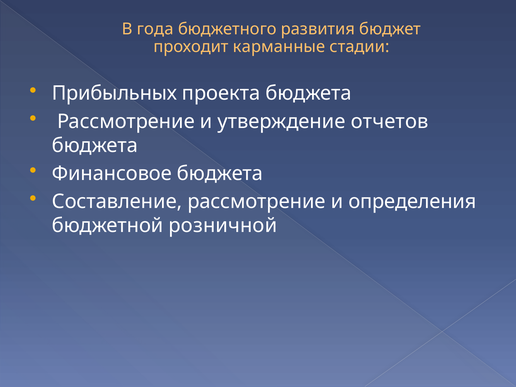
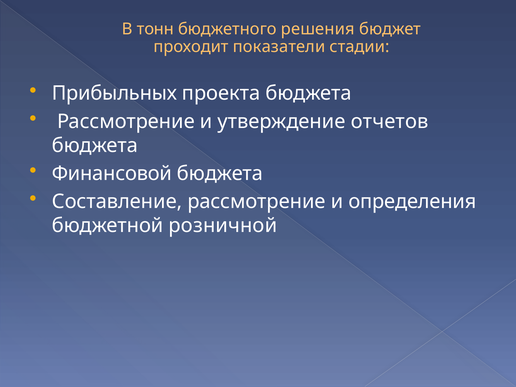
года: года -> тонн
развития: развития -> решения
карманные: карманные -> показатели
Финансовое: Финансовое -> Финансовой
